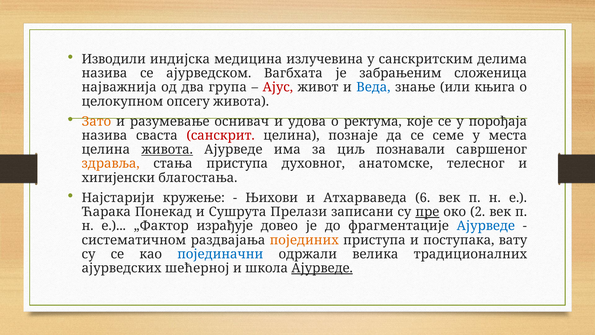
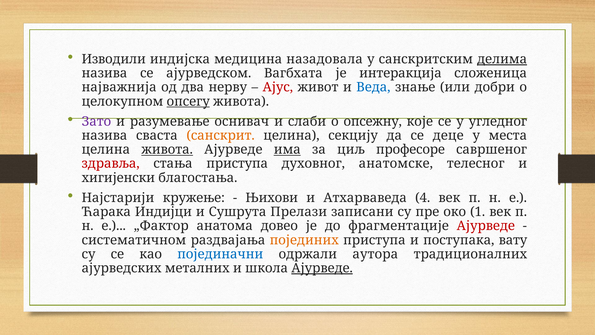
излучевина: излучевина -> назадовала
делима underline: none -> present
забрањеним: забрањеним -> интеракција
група: група -> нерву
књига: књига -> добри
опсегу underline: none -> present
Зато colour: orange -> purple
удова: удова -> слаби
ректума: ректума -> опсежну
порођаја: порођаја -> угледног
санскрит colour: red -> orange
познаје: познаје -> секцију
семе: семе -> деце
има underline: none -> present
познавали: познавали -> професоре
здравља colour: orange -> red
6: 6 -> 4
Понекад: Понекад -> Индијци
пре underline: present -> none
2: 2 -> 1
израђује: израђује -> анатома
Ајурведе at (486, 226) colour: blue -> red
велика: велика -> аутора
шећерној: шећерној -> металних
